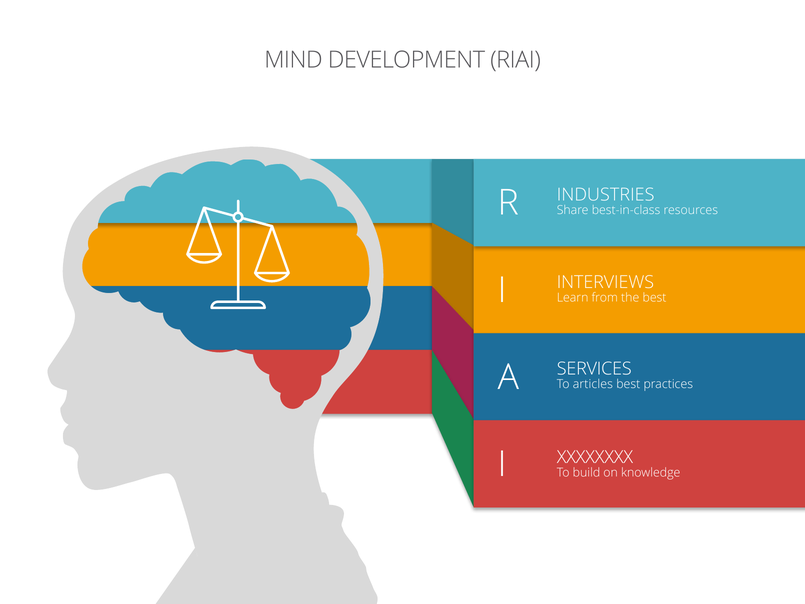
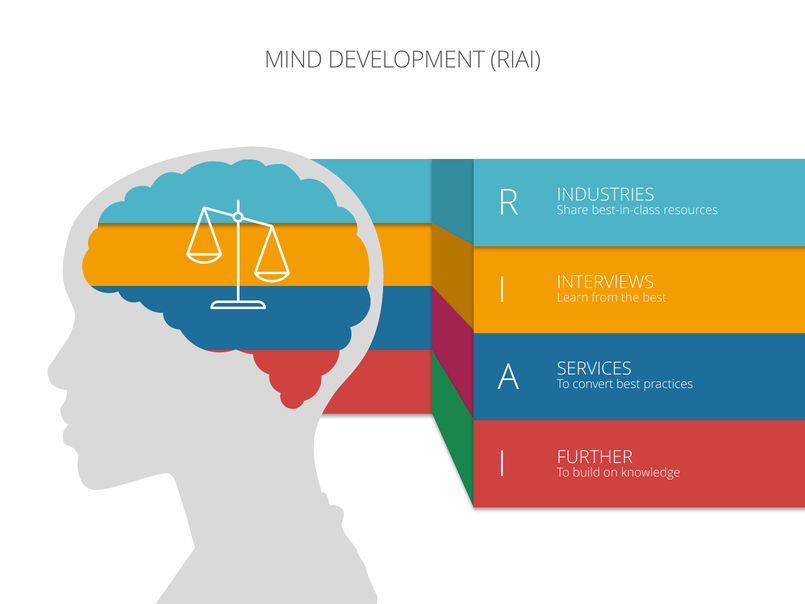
articles: articles -> convert
XXXXXXXX: XXXXXXXX -> FURTHER
